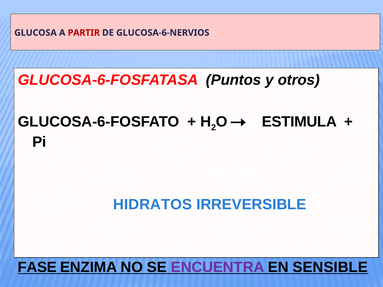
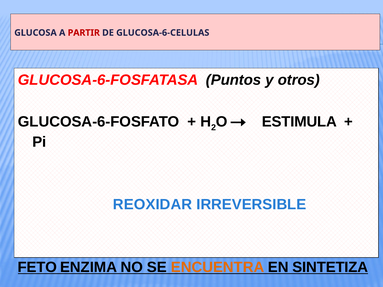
GLUCOSA-6-NERVIOS: GLUCOSA-6-NERVIOS -> GLUCOSA-6-CELULAS
HIDRATOS: HIDRATOS -> REOXIDAR
FASE: FASE -> FETO
ENCUENTRA colour: purple -> orange
SENSIBLE: SENSIBLE -> SINTETIZA
